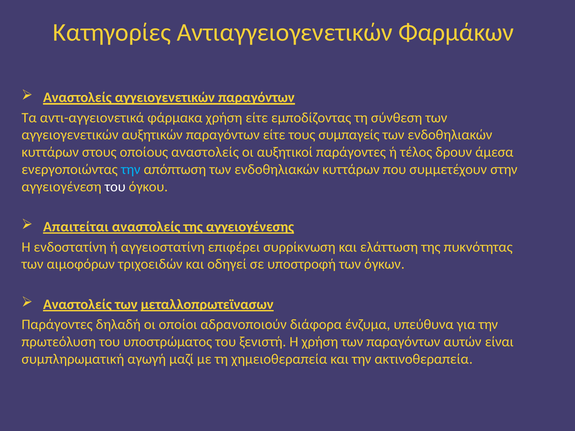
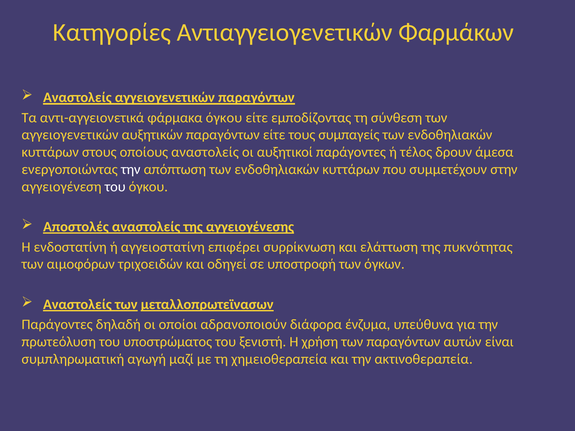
φάρμακα χρήση: χρήση -> όγκου
την at (131, 169) colour: light blue -> white
Απαιτείται: Απαιτείται -> Αποστολές
